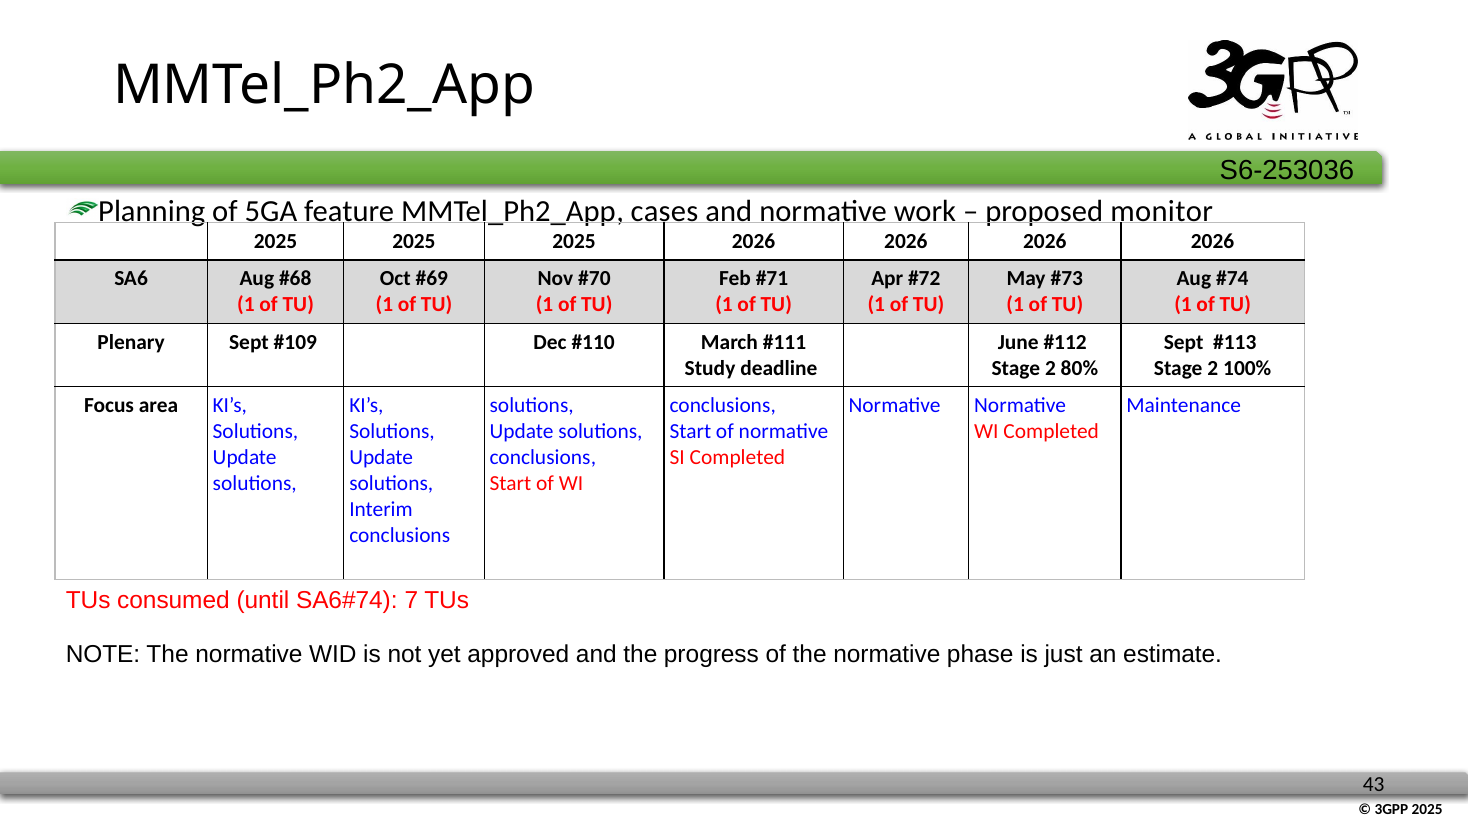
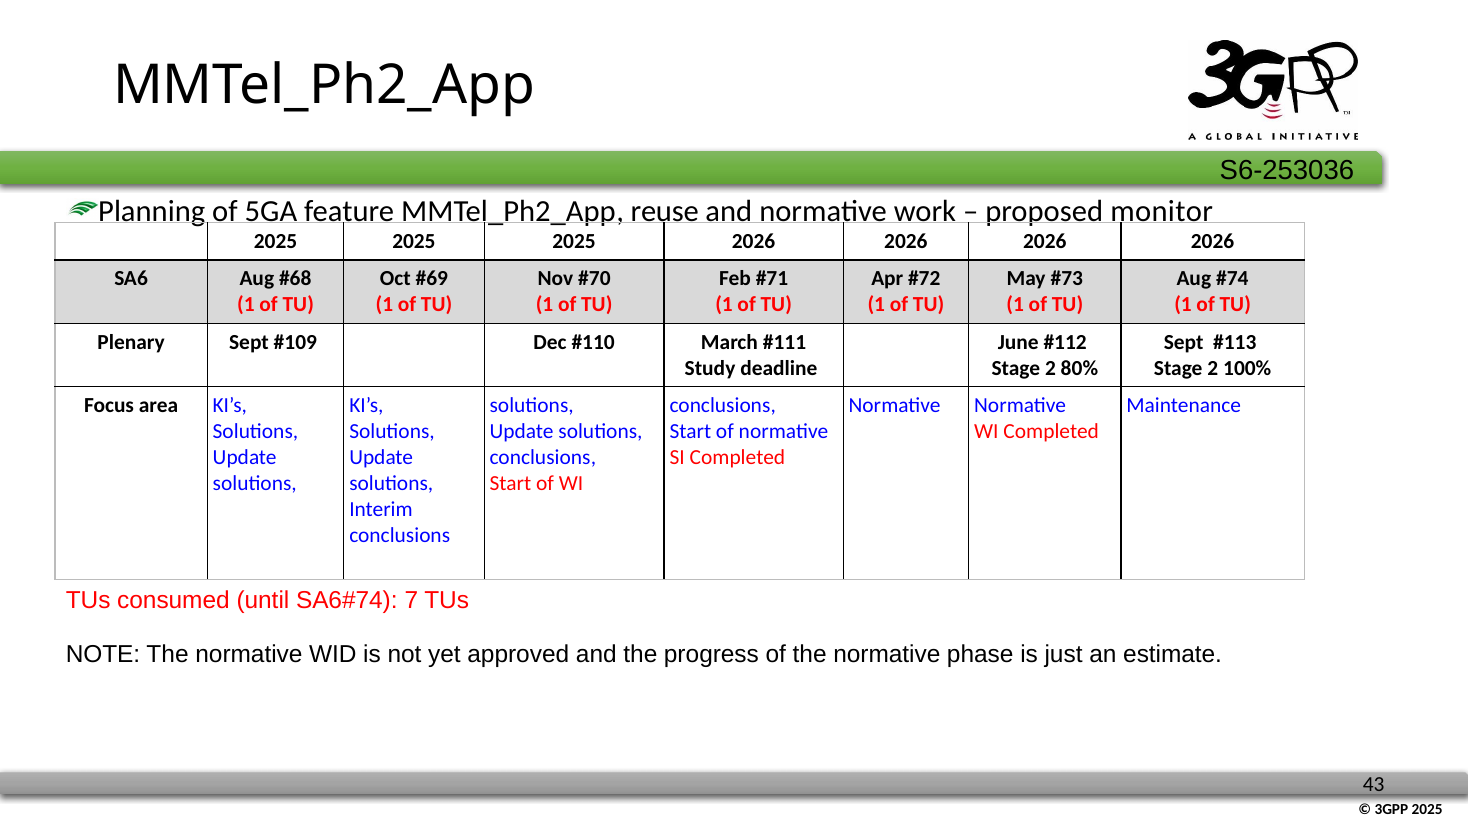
cases: cases -> reuse
